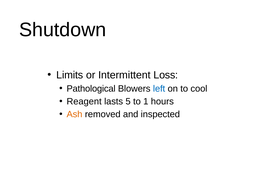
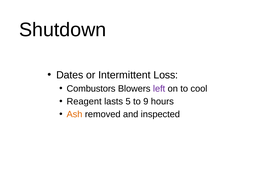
Limits: Limits -> Dates
Pathological: Pathological -> Combustors
left colour: blue -> purple
1: 1 -> 9
